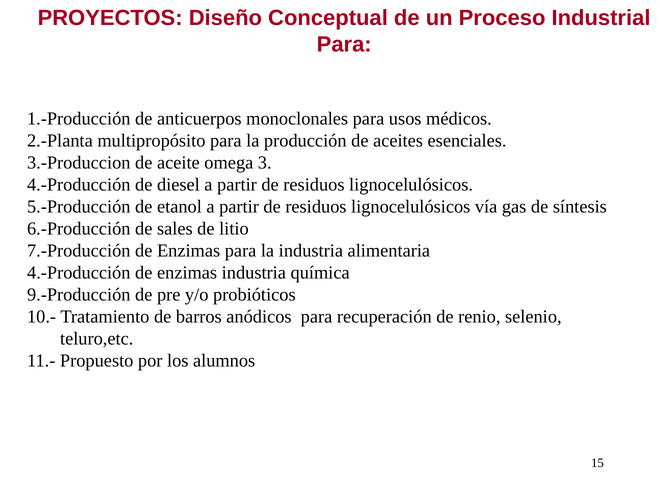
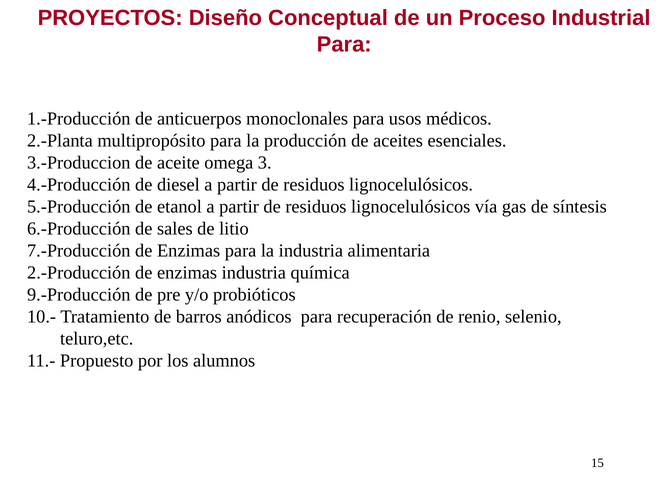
4.-Producción at (79, 273): 4.-Producción -> 2.-Producción
